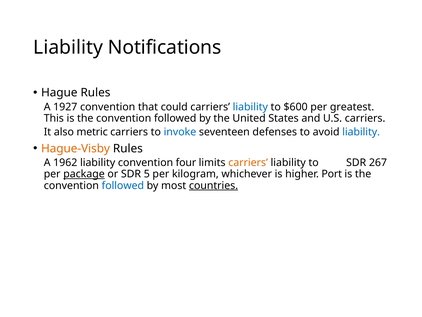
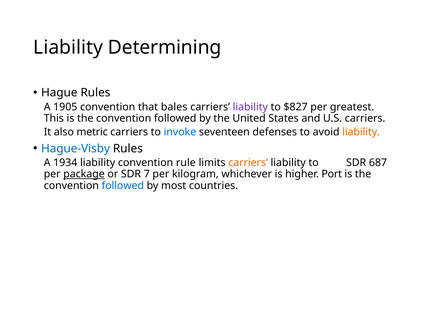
Notifications: Notifications -> Determining
1927: 1927 -> 1905
could: could -> bales
liability at (250, 107) colour: blue -> purple
$600: $600 -> $827
liability at (361, 132) colour: blue -> orange
Hague-Visby colour: orange -> blue
1962: 1962 -> 1934
four: four -> rule
267: 267 -> 687
5: 5 -> 7
countries underline: present -> none
